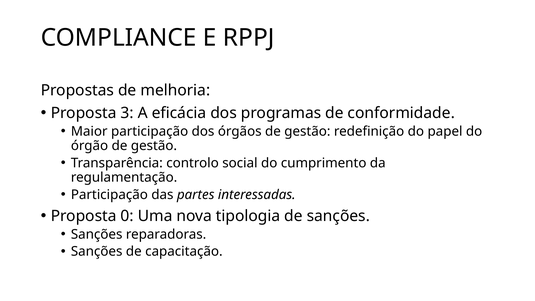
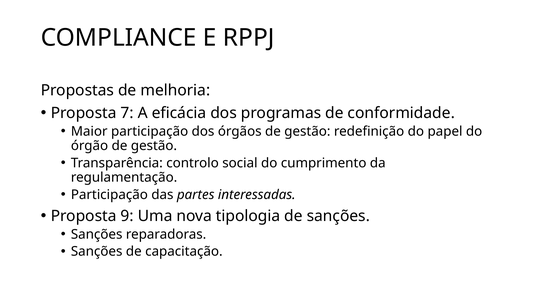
3: 3 -> 7
0: 0 -> 9
